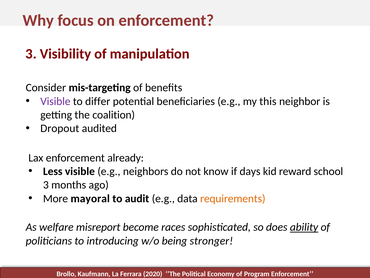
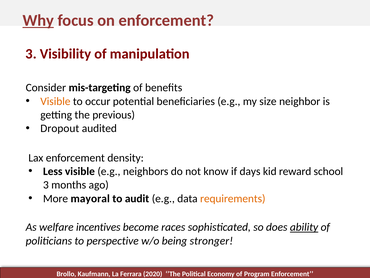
Why underline: none -> present
Visible at (55, 101) colour: purple -> orange
differ: differ -> occur
this: this -> size
coalition: coalition -> previous
already: already -> density
misreport: misreport -> incentives
introducing: introducing -> perspective
